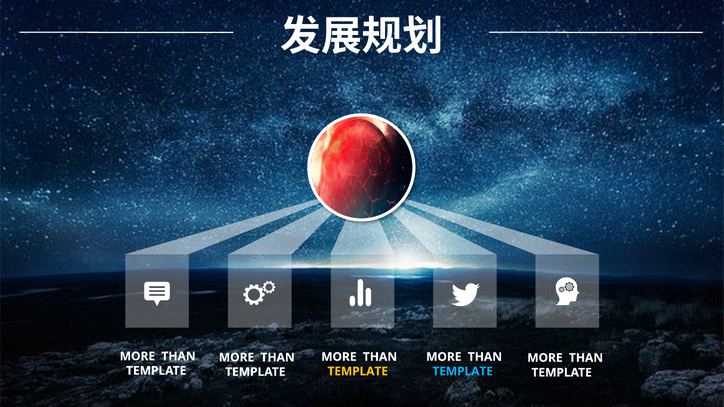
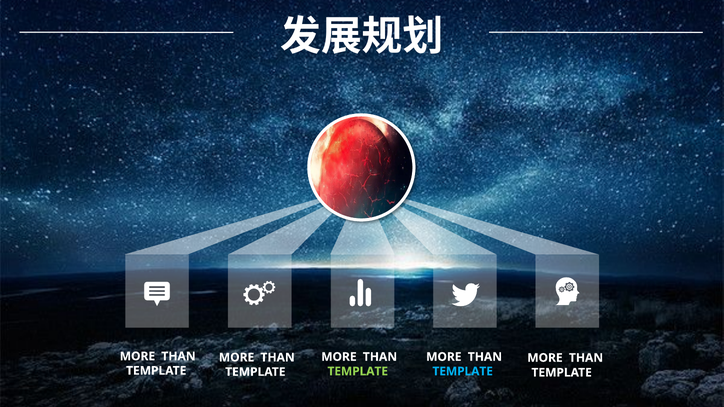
TEMPLATE at (358, 372) colour: yellow -> light green
